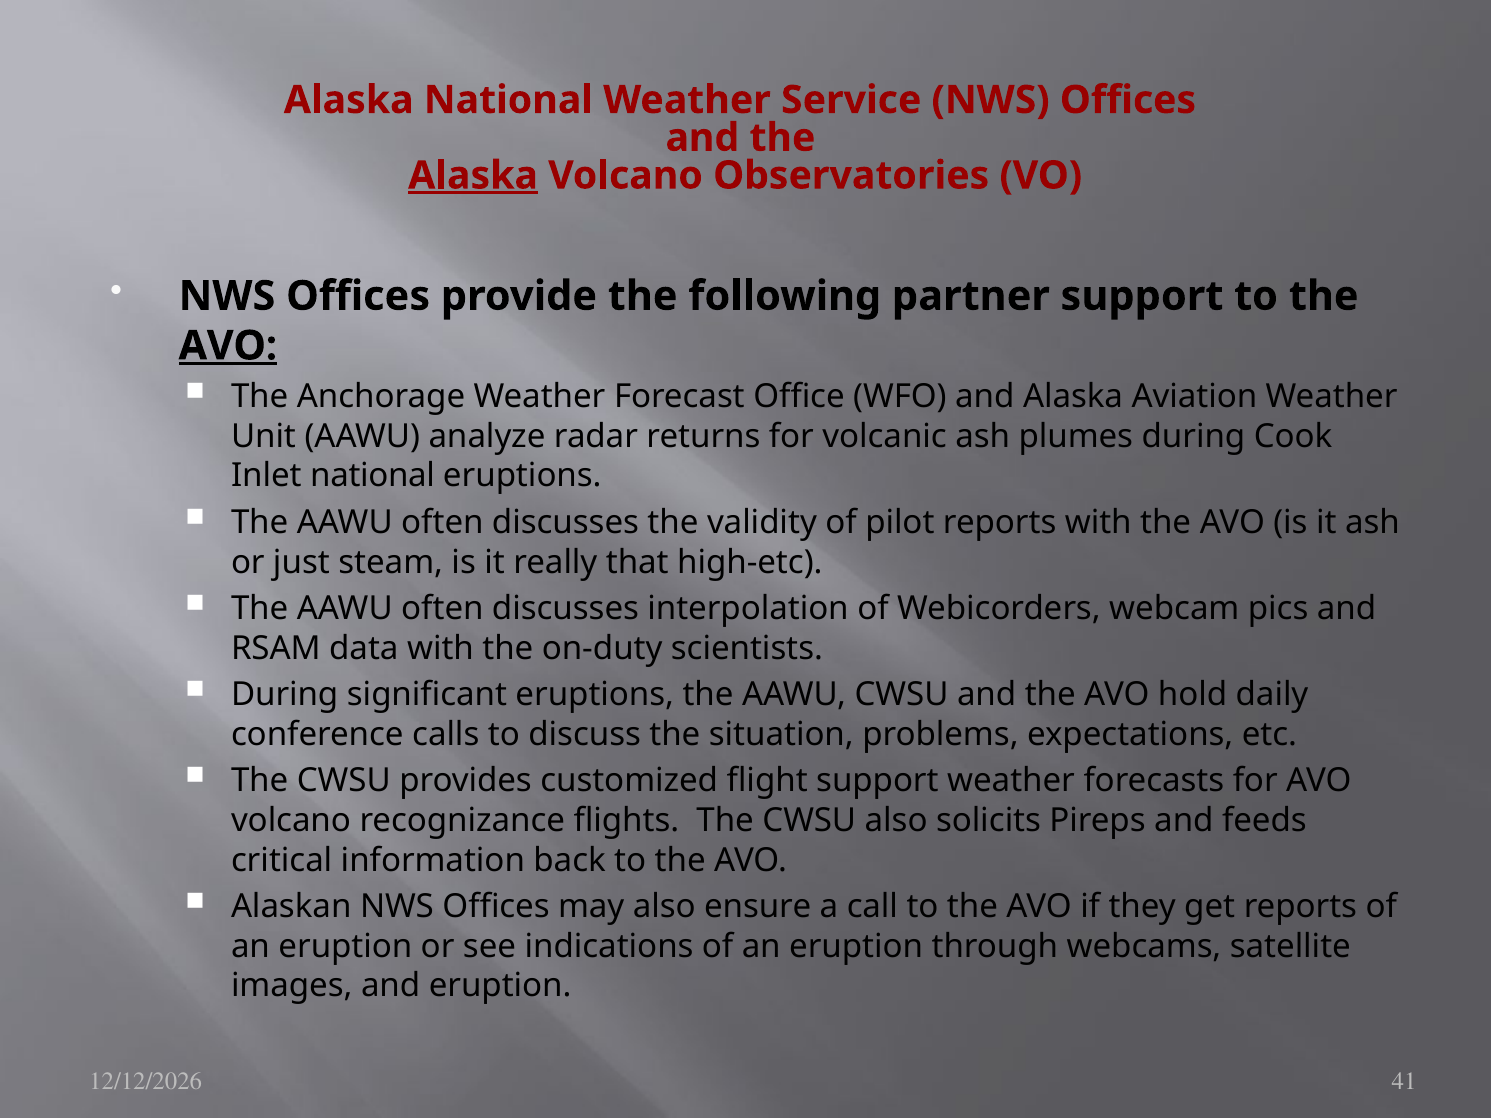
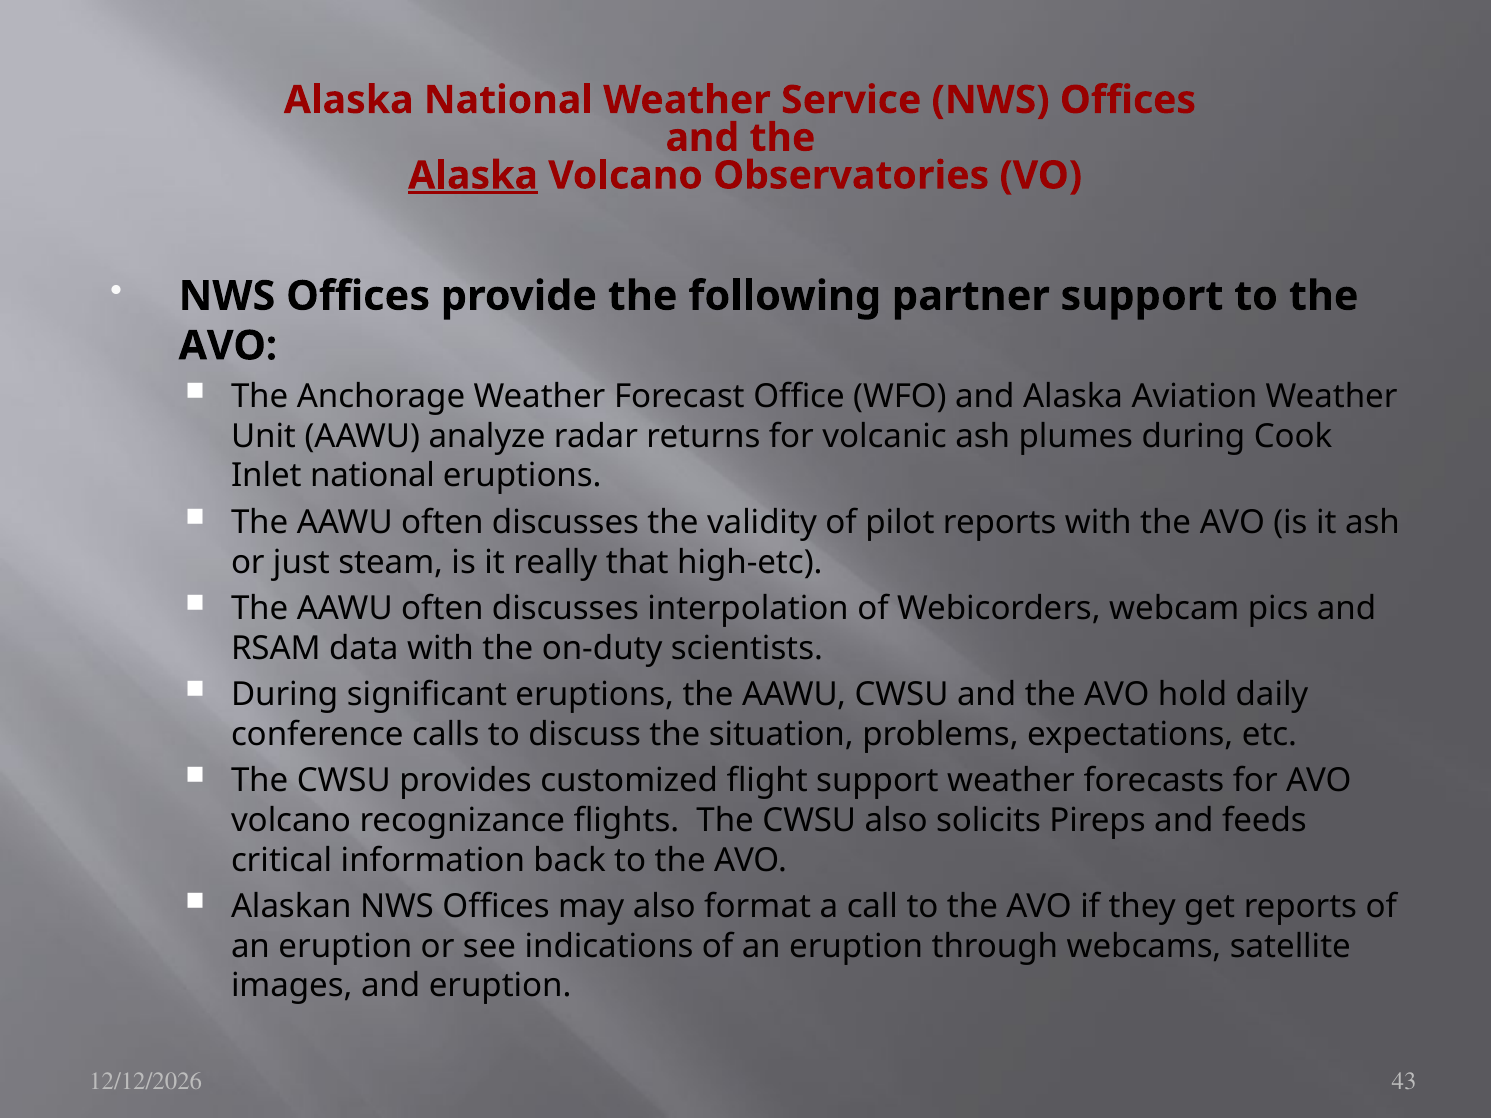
AVO at (228, 346) underline: present -> none
ensure: ensure -> format
41: 41 -> 43
